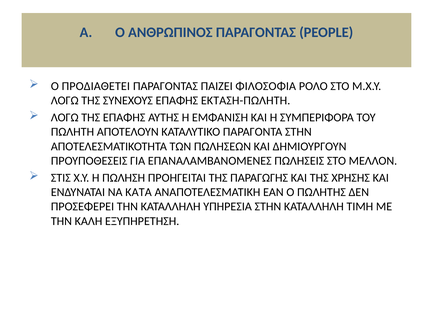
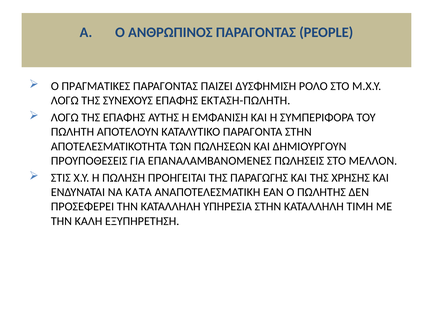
ΠΡΟΔΙΑΘΕΤΕΙ: ΠΡΟΔΙΑΘΕΤΕΙ -> ΠΡΑΓΜΑΤΙΚΕΣ
ΦΙΛΟΣΟΦΙΑ: ΦΙΛΟΣΟΦΙΑ -> ΔΥΣΦΗΜΙΣΗ
